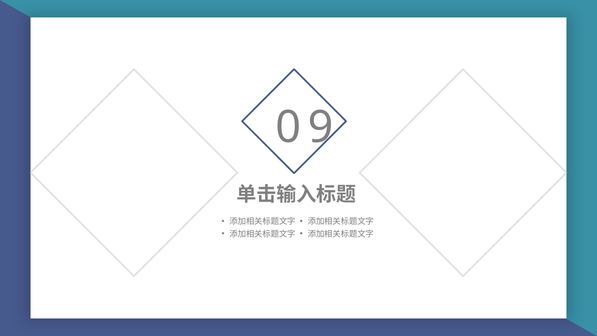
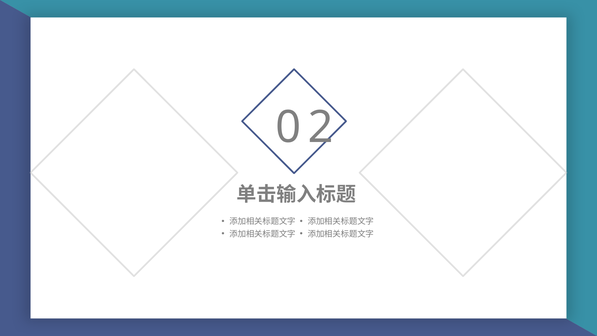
9: 9 -> 2
